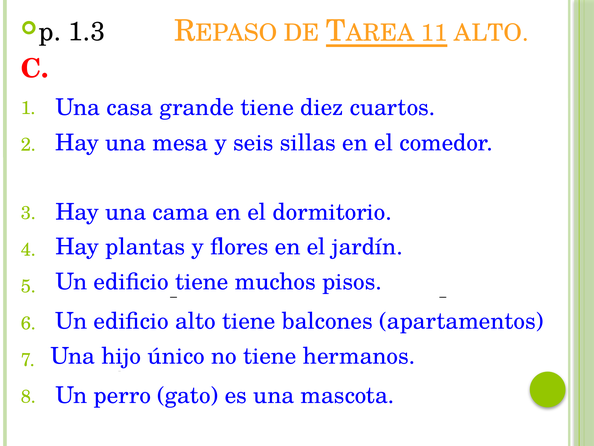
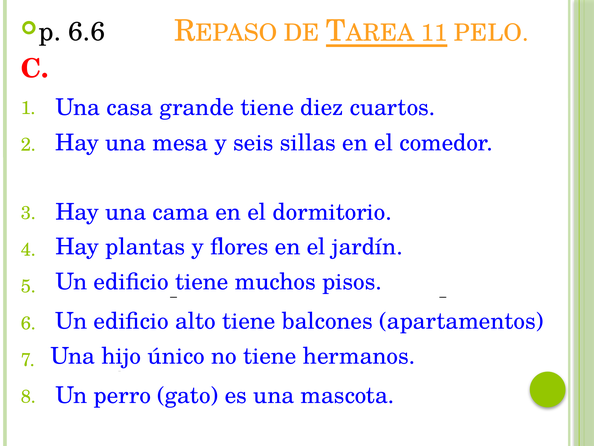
11 ALTO: ALTO -> PELO
1.3: 1.3 -> 6.6
